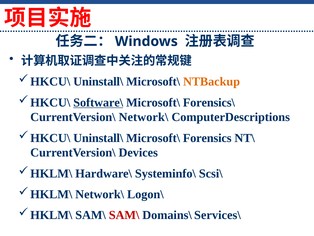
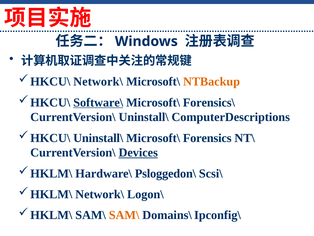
Uninstall\ at (98, 82): Uninstall\ -> Network\
CurrentVersion\ Network\: Network\ -> Uninstall\
Devices underline: none -> present
Systeminfo\: Systeminfo\ -> Psloggedon\
SAM\ at (124, 215) colour: red -> orange
Services\: Services\ -> Ipconfig\
